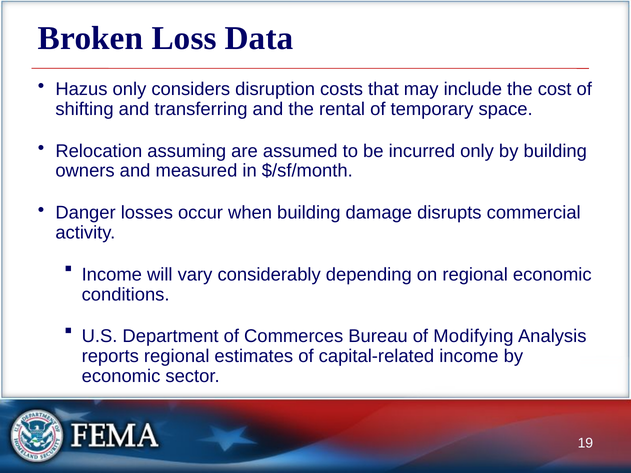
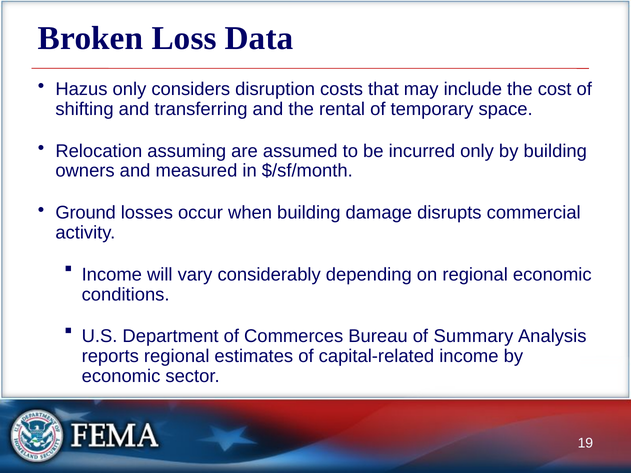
Danger: Danger -> Ground
Modifying: Modifying -> Summary
